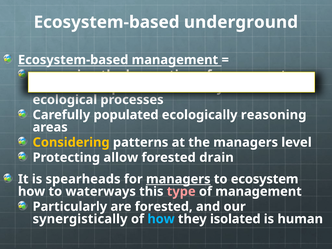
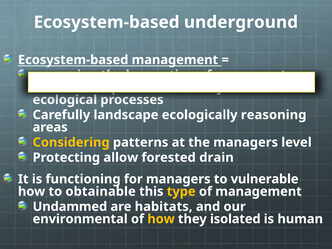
populated: populated -> landscape
spearheads: spearheads -> functioning
managers at (178, 179) underline: present -> none
ecosystem: ecosystem -> vulnerable
waterways: waterways -> obtainable
type colour: pink -> yellow
Particularly: Particularly -> Undammed
are forested: forested -> habitats
synergistically: synergistically -> environmental
how at (161, 219) colour: light blue -> yellow
